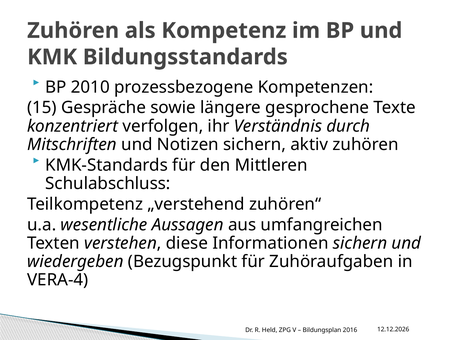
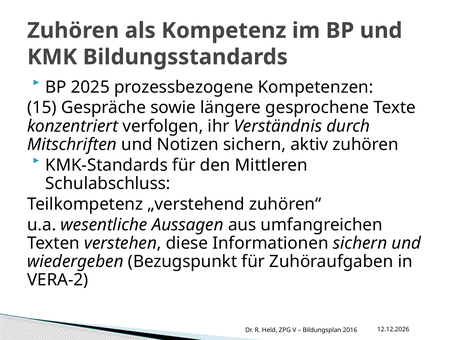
2010: 2010 -> 2025
VERA-4: VERA-4 -> VERA-2
